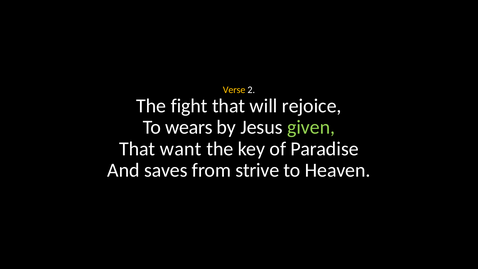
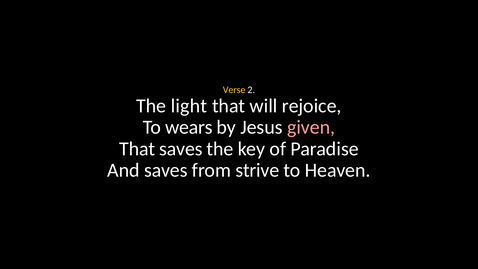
fight: fight -> light
given colour: light green -> pink
That want: want -> saves
